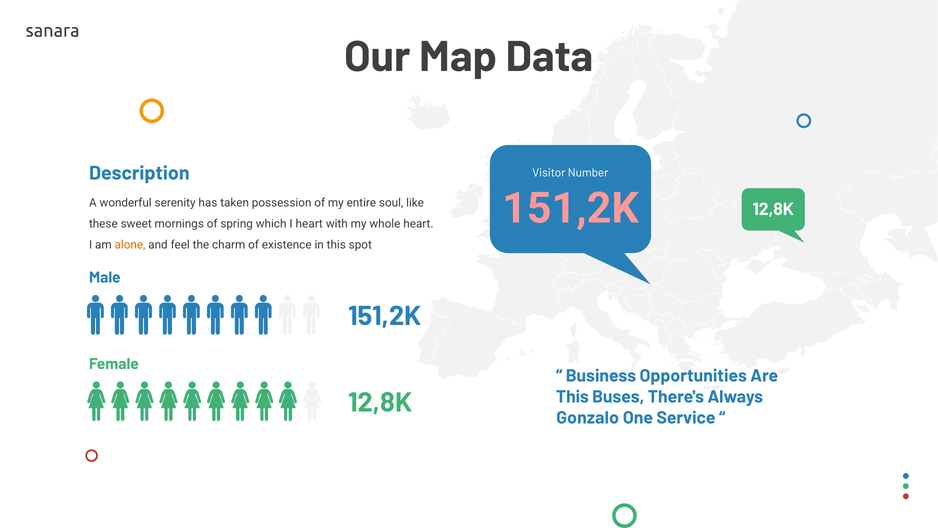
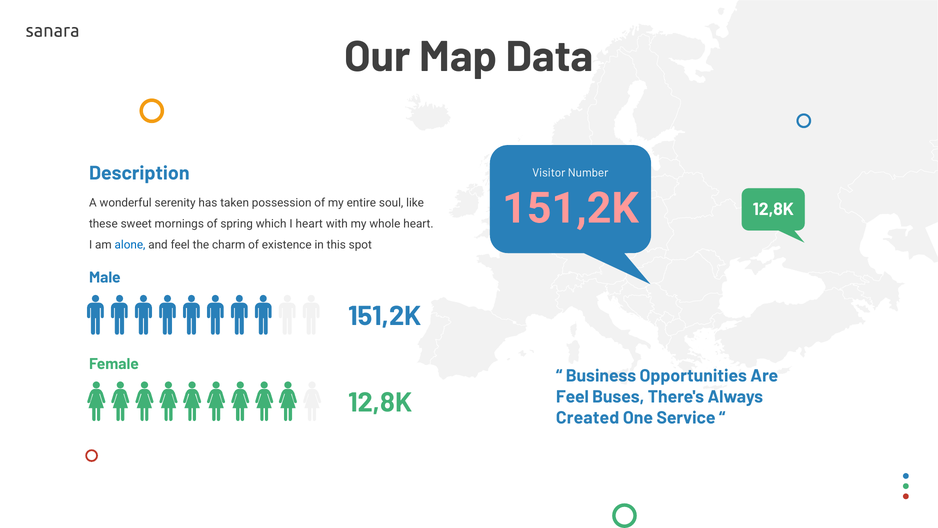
alone colour: orange -> blue
This at (572, 397): This -> Feel
Gonzalo: Gonzalo -> Created
